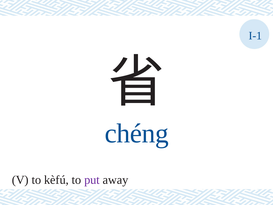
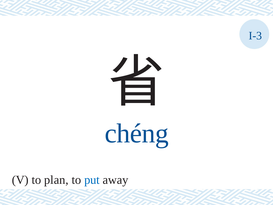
I-1: I-1 -> I-3
kèfú: kèfú -> plan
put colour: purple -> blue
